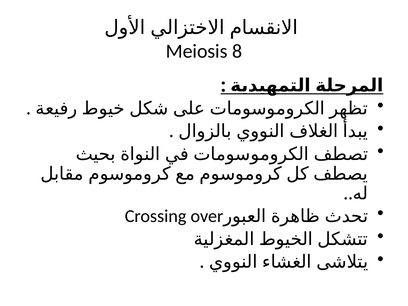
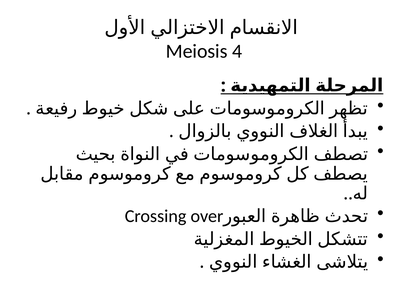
8: 8 -> 4
